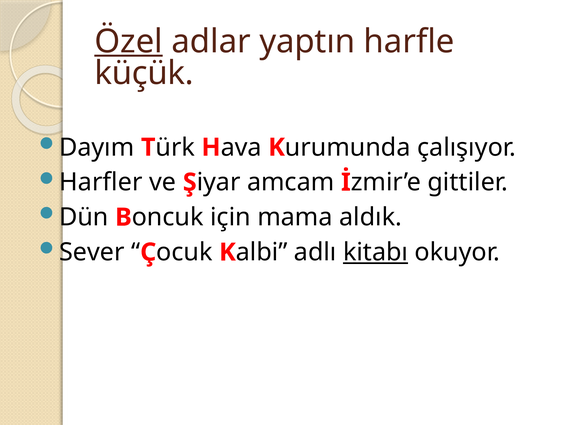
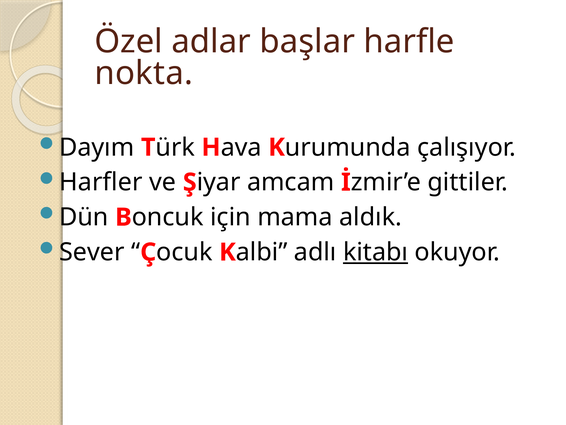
Özel underline: present -> none
yaptın: yaptın -> başlar
küçük: küçük -> nokta
